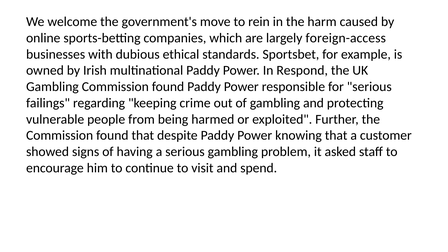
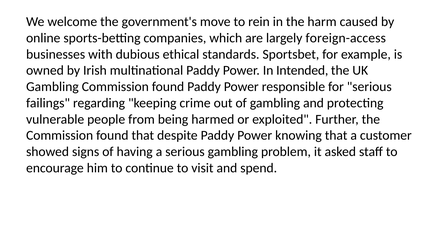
Respond: Respond -> Intended
